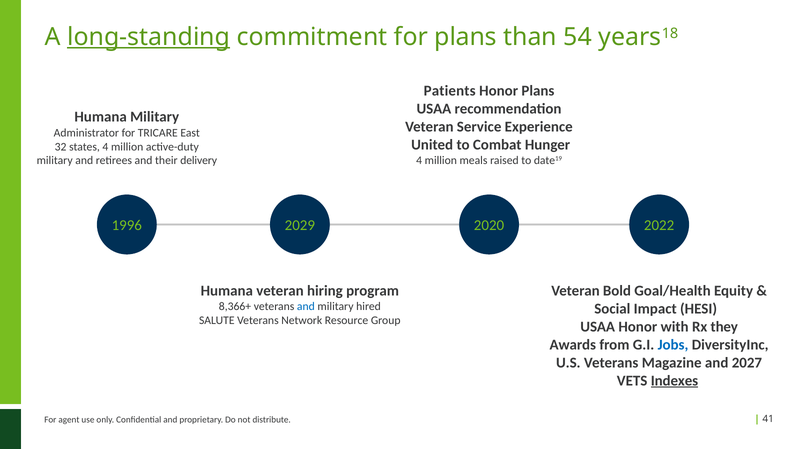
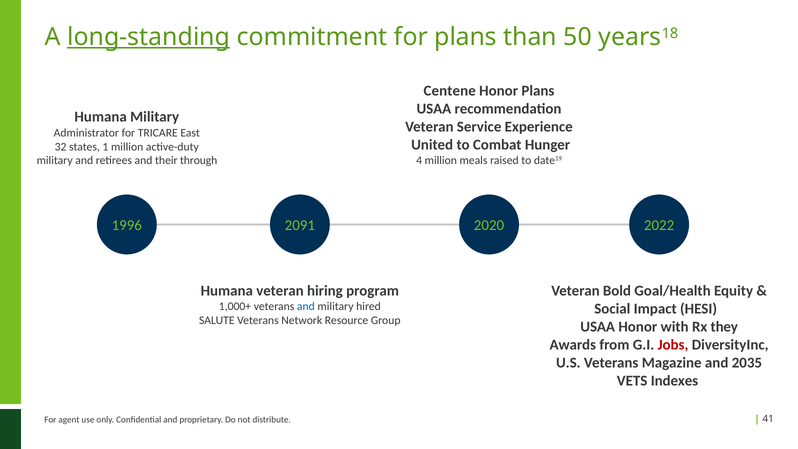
54: 54 -> 50
Patients: Patients -> Centene
states 4: 4 -> 1
delivery: delivery -> through
2029: 2029 -> 2091
8,366+: 8,366+ -> 1,000+
Jobs colour: blue -> red
2027: 2027 -> 2035
Indexes underline: present -> none
